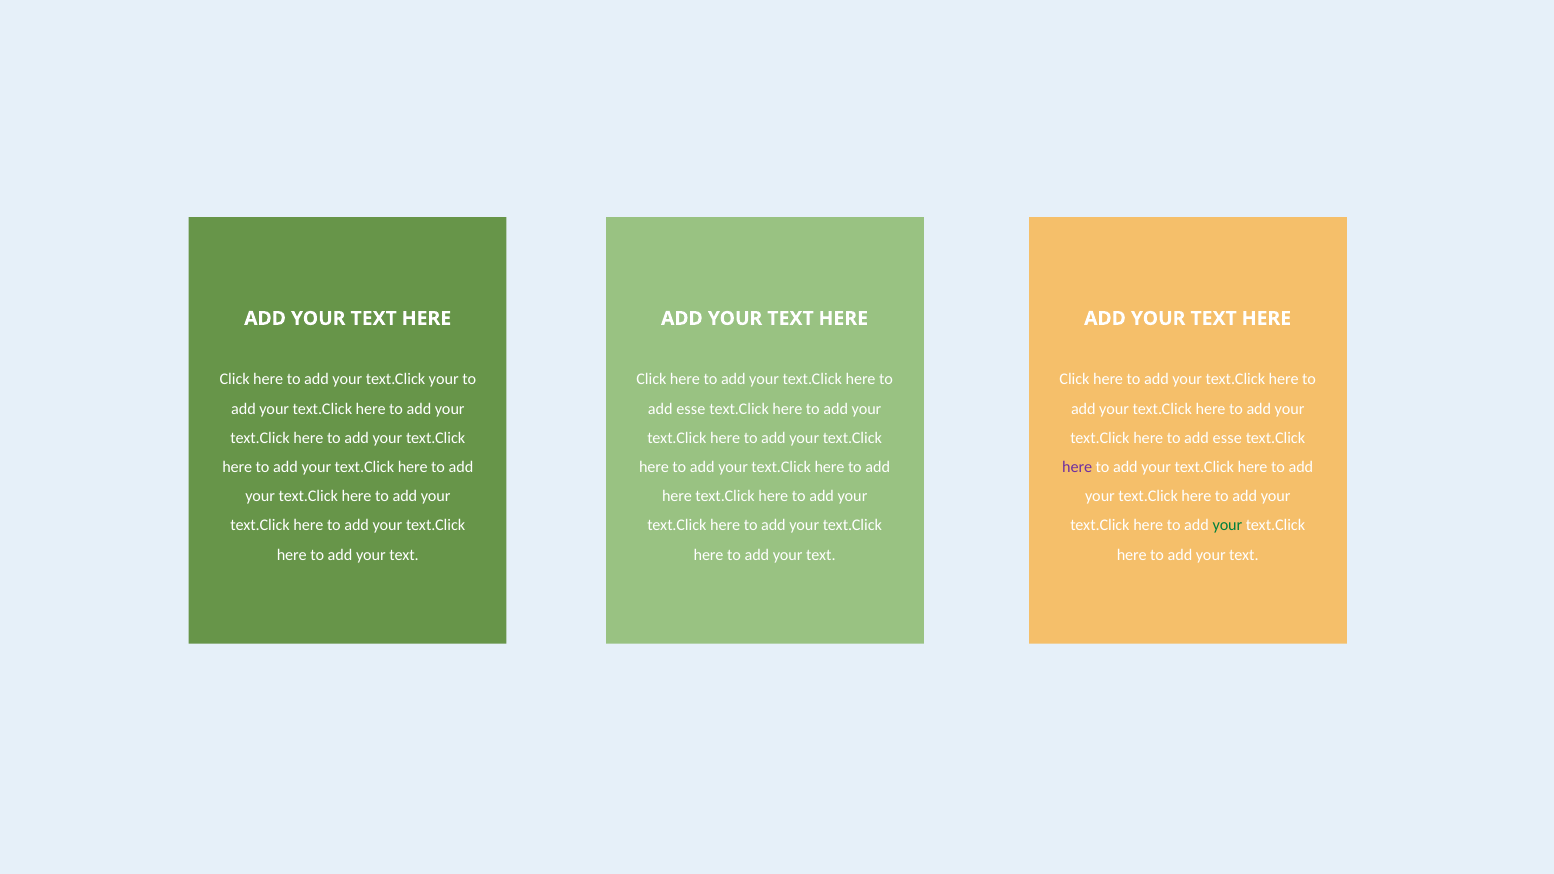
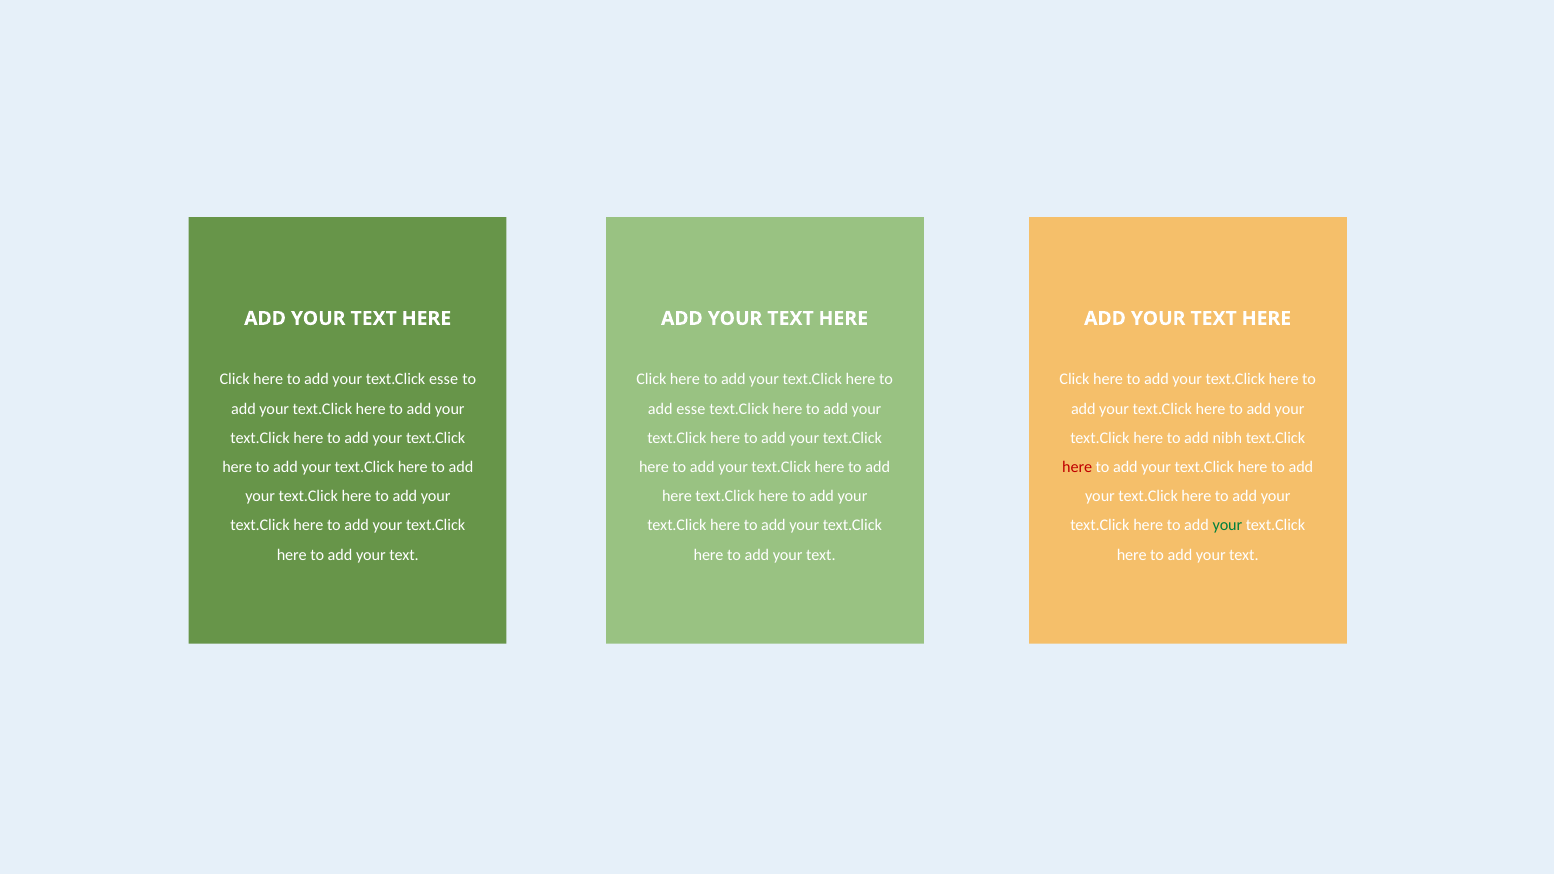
text.Click your: your -> esse
esse at (1227, 438): esse -> nibh
here at (1077, 467) colour: purple -> red
